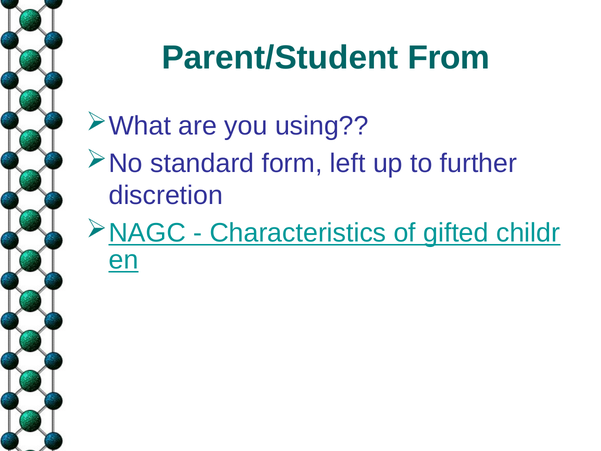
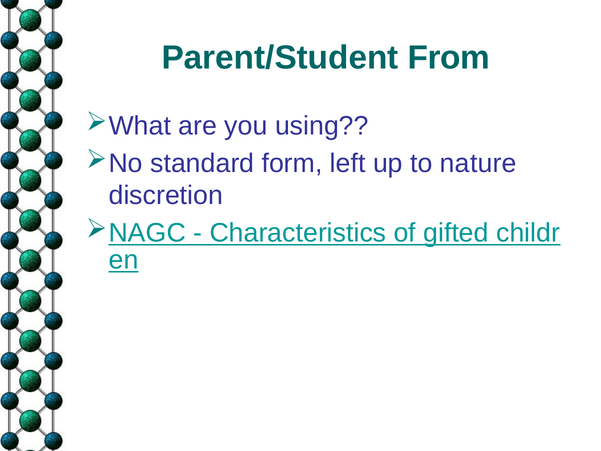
further: further -> nature
